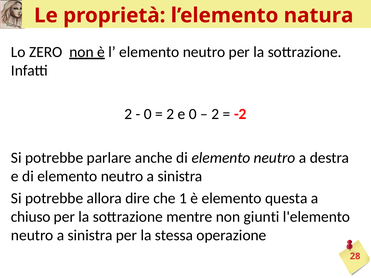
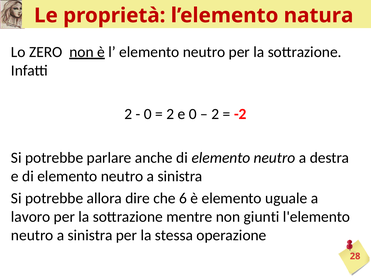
1: 1 -> 6
questa: questa -> uguale
chiuso: chiuso -> lavoro
